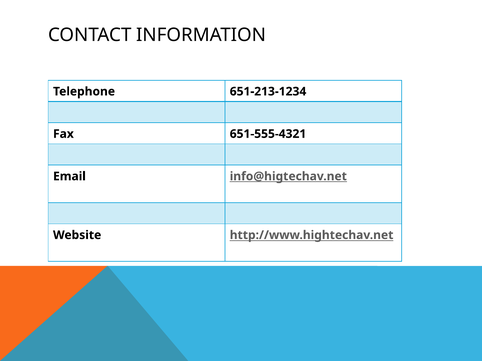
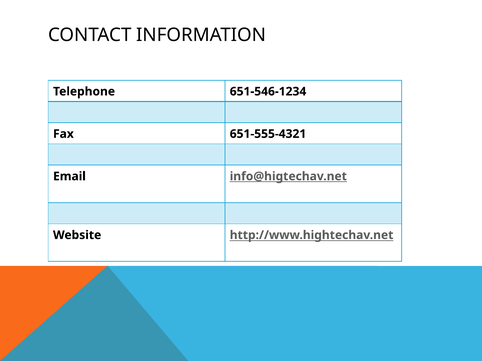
651-213-1234: 651-213-1234 -> 651-546-1234
